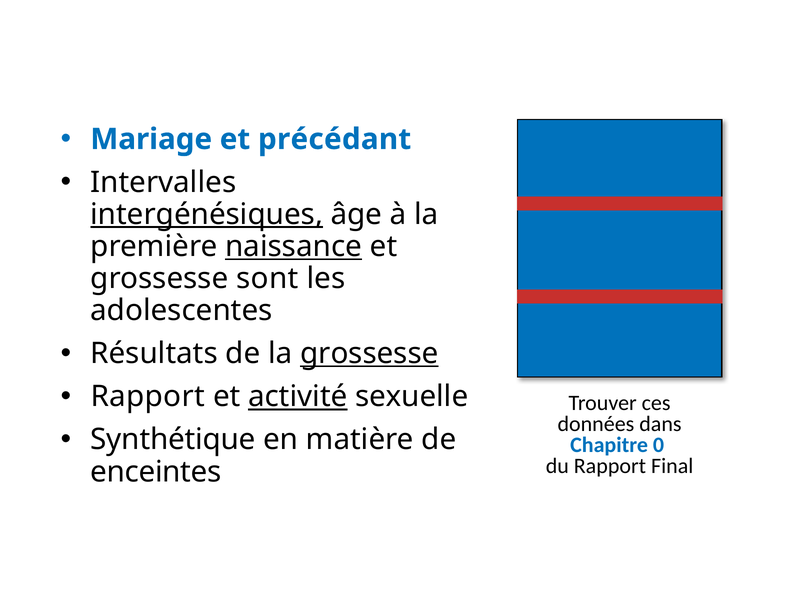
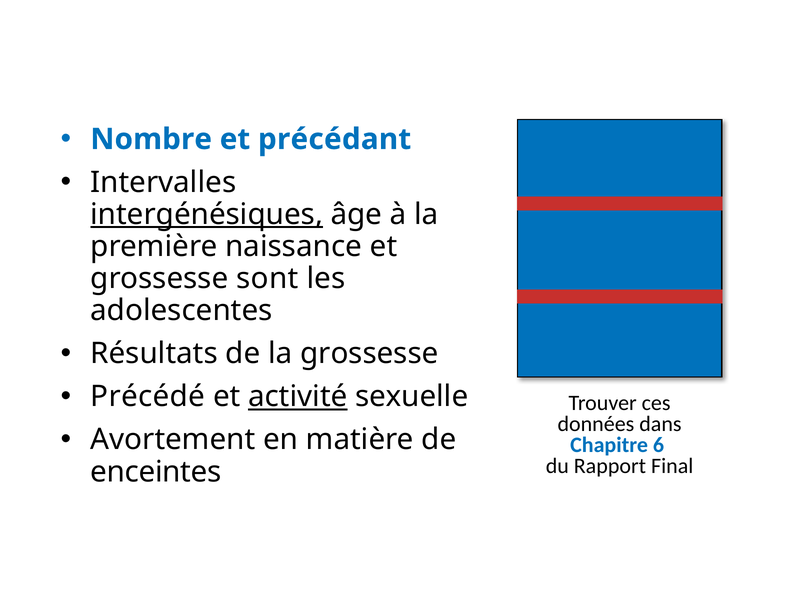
Mariage: Mariage -> Nombre
naissance underline: present -> none
grossesse at (369, 354) underline: present -> none
Rapport at (148, 397): Rapport -> Précédé
Synthétique: Synthétique -> Avortement
0: 0 -> 6
